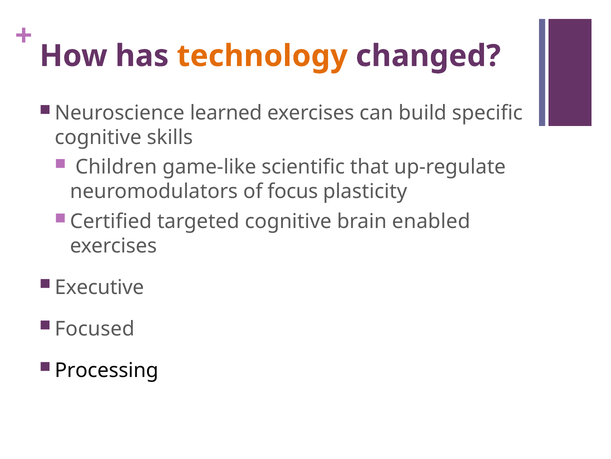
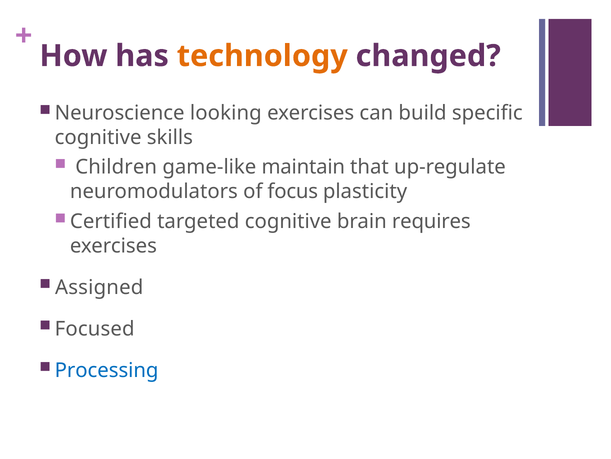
learned: learned -> looking
scientific: scientific -> maintain
enabled: enabled -> requires
Executive: Executive -> Assigned
Processing colour: black -> blue
